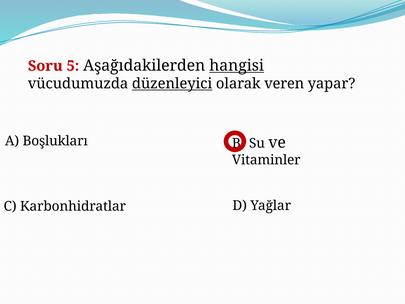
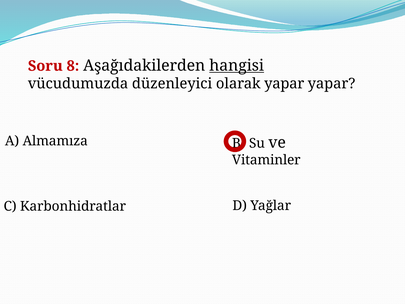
5: 5 -> 8
düzenleyici underline: present -> none
olarak veren: veren -> yapar
Boşlukları: Boşlukları -> Almamıza
